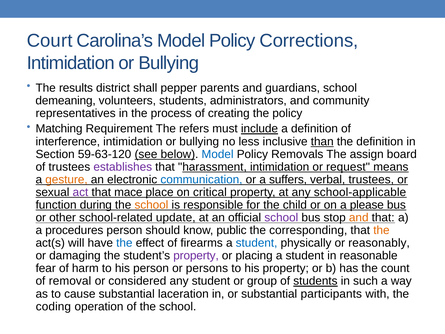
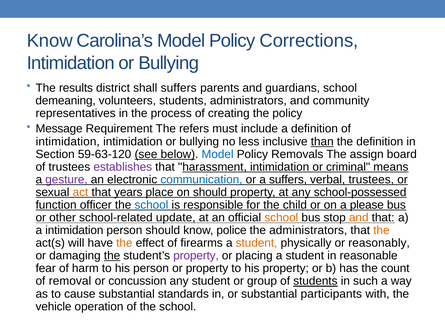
Court at (50, 41): Court -> Know
shall pepper: pepper -> suffers
Matching: Matching -> Message
include underline: present -> none
interference at (68, 141): interference -> intimidation
request: request -> criminal
gesture colour: orange -> purple
act colour: purple -> orange
mace: mace -> years
on critical: critical -> should
school-applicable: school-applicable -> school-possessed
during: during -> officer
school at (151, 205) colour: orange -> blue
school at (281, 217) colour: purple -> orange
a procedures: procedures -> intimidation
public: public -> police
the corresponding: corresponding -> administrators
the at (124, 243) colour: blue -> orange
student at (257, 243) colour: blue -> orange
the at (112, 256) underline: none -> present
or persons: persons -> property
considered: considered -> concussion
laceration: laceration -> standards
coding: coding -> vehicle
